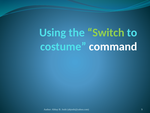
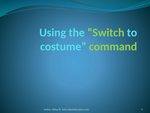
command colour: white -> light green
